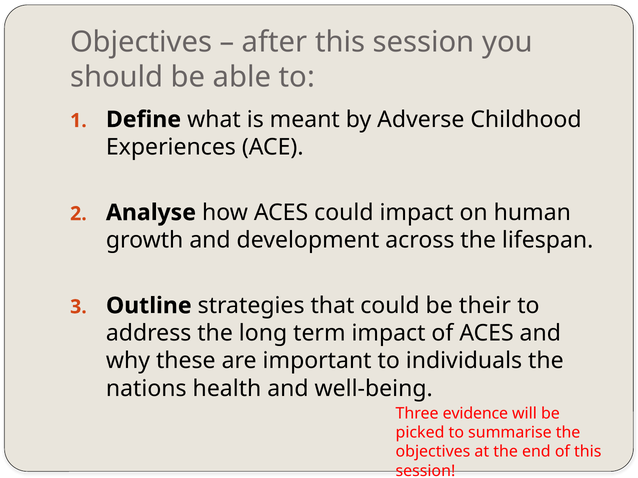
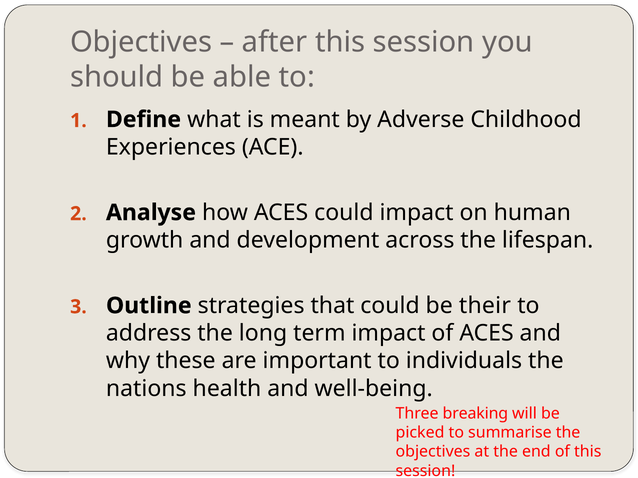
evidence: evidence -> breaking
